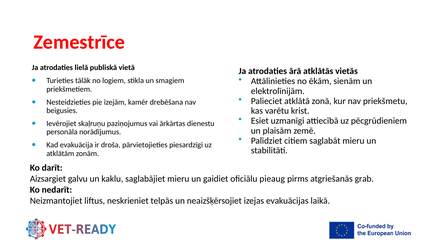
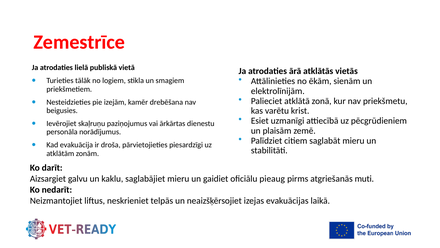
grab: grab -> muti
